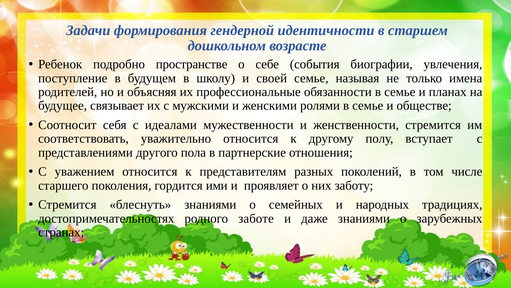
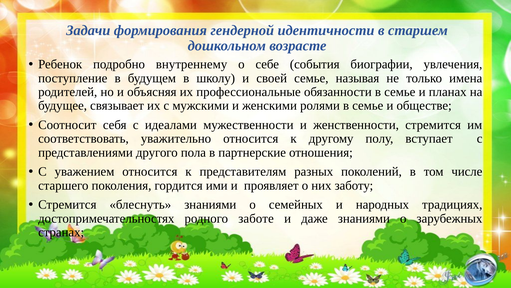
пространстве: пространстве -> внутреннему
